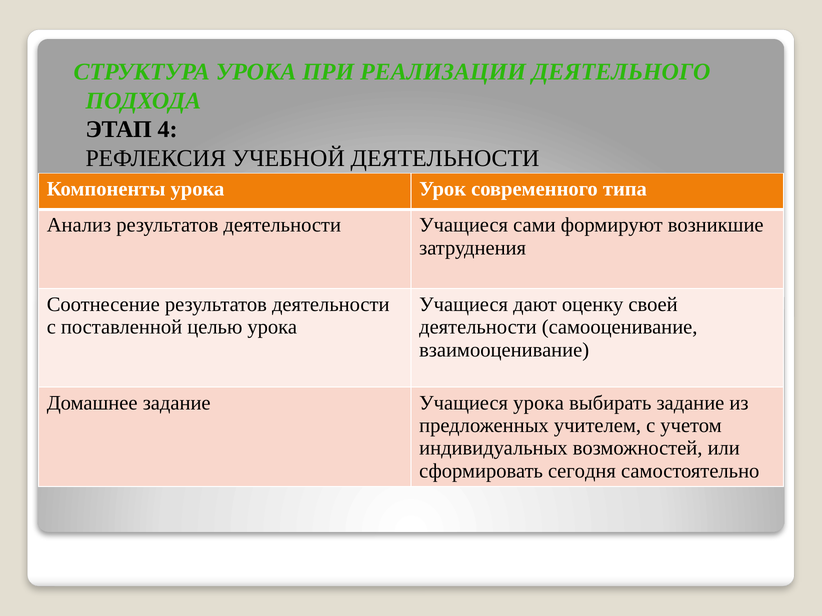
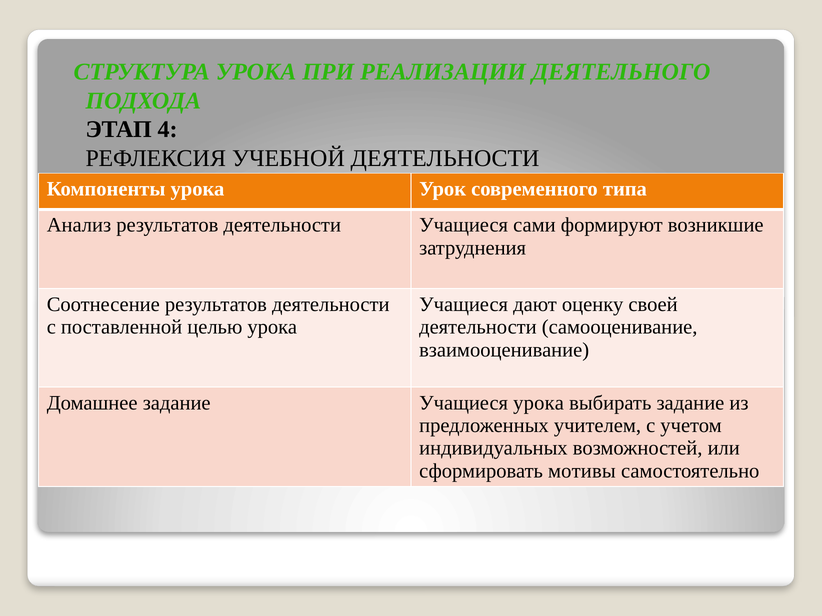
сегодня: сегодня -> мотивы
